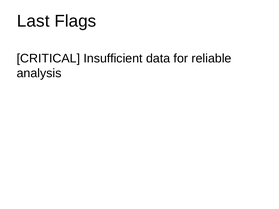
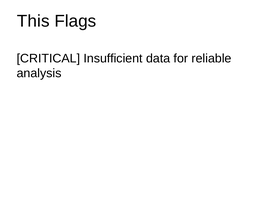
Last: Last -> This
